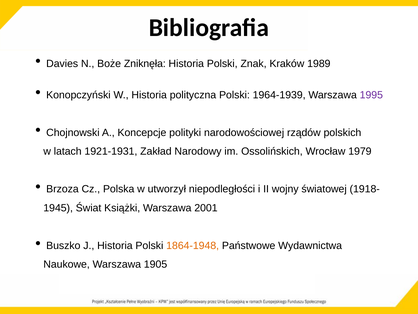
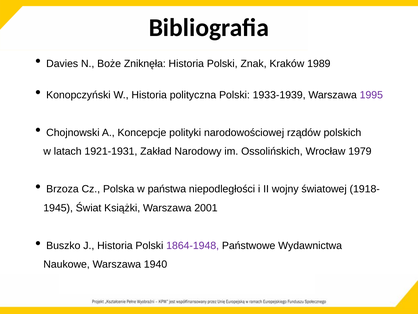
1964-1939: 1964-1939 -> 1933-1939
utworzył: utworzył -> państwa
1864-1948 colour: orange -> purple
1905: 1905 -> 1940
